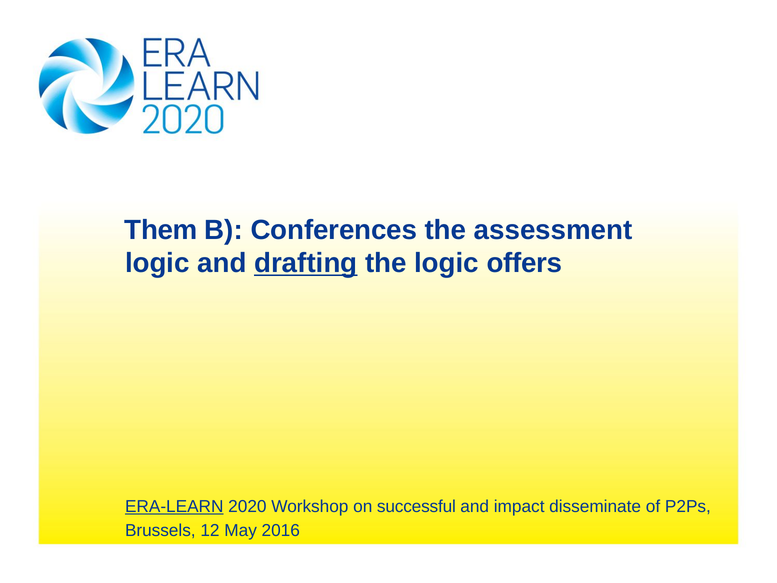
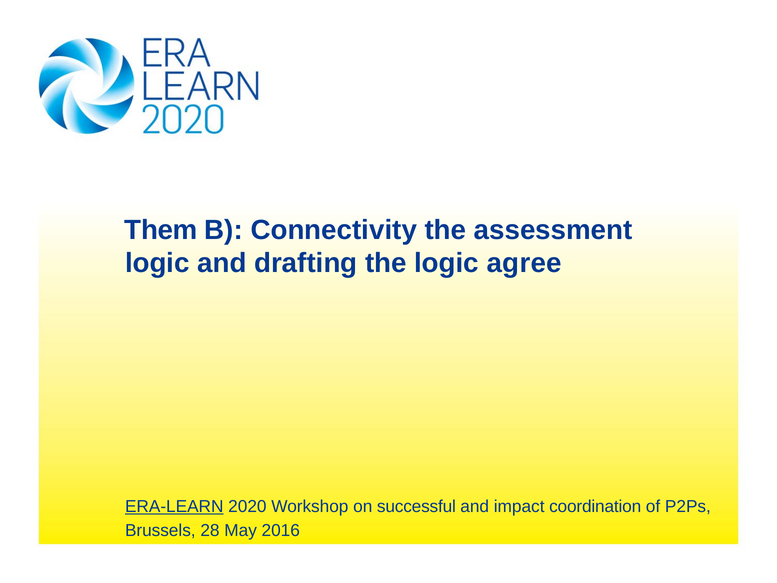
Conferences: Conferences -> Connectivity
drafting underline: present -> none
offers: offers -> agree
disseminate: disseminate -> coordination
12: 12 -> 28
